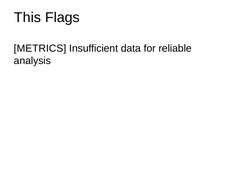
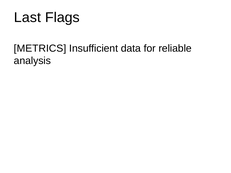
This: This -> Last
